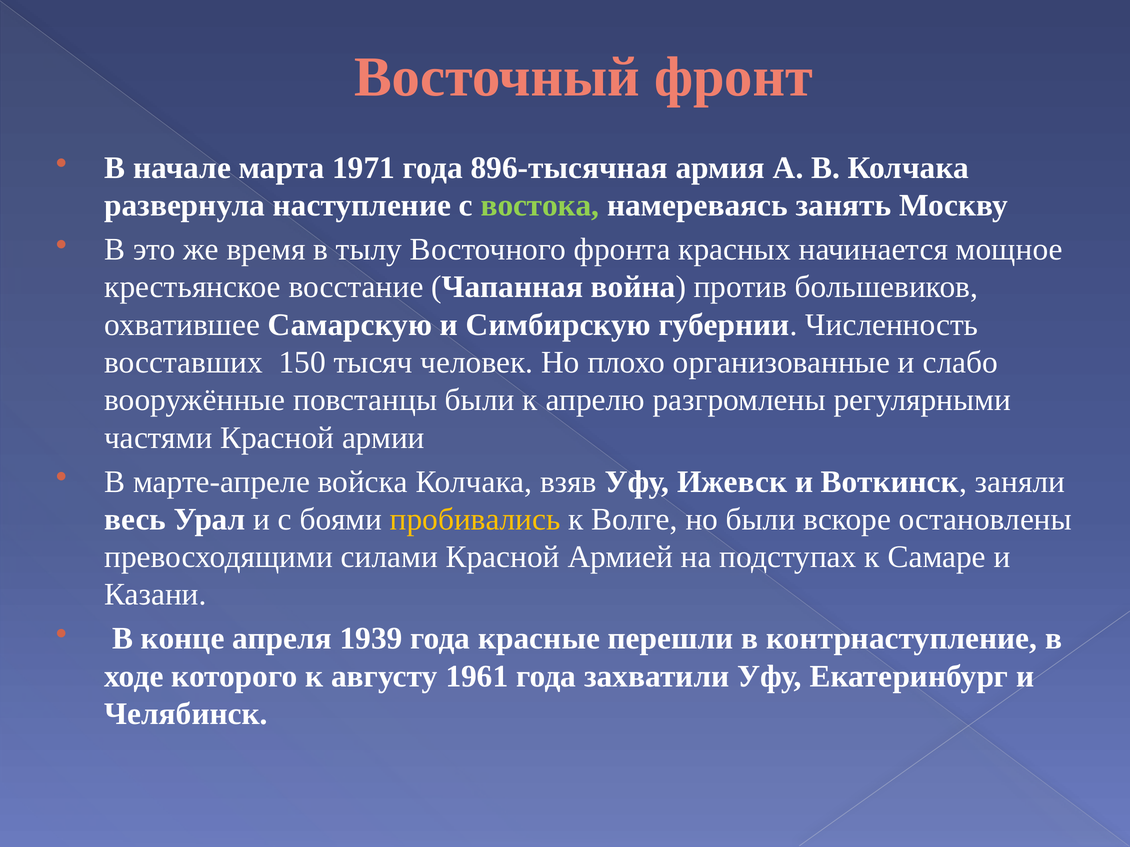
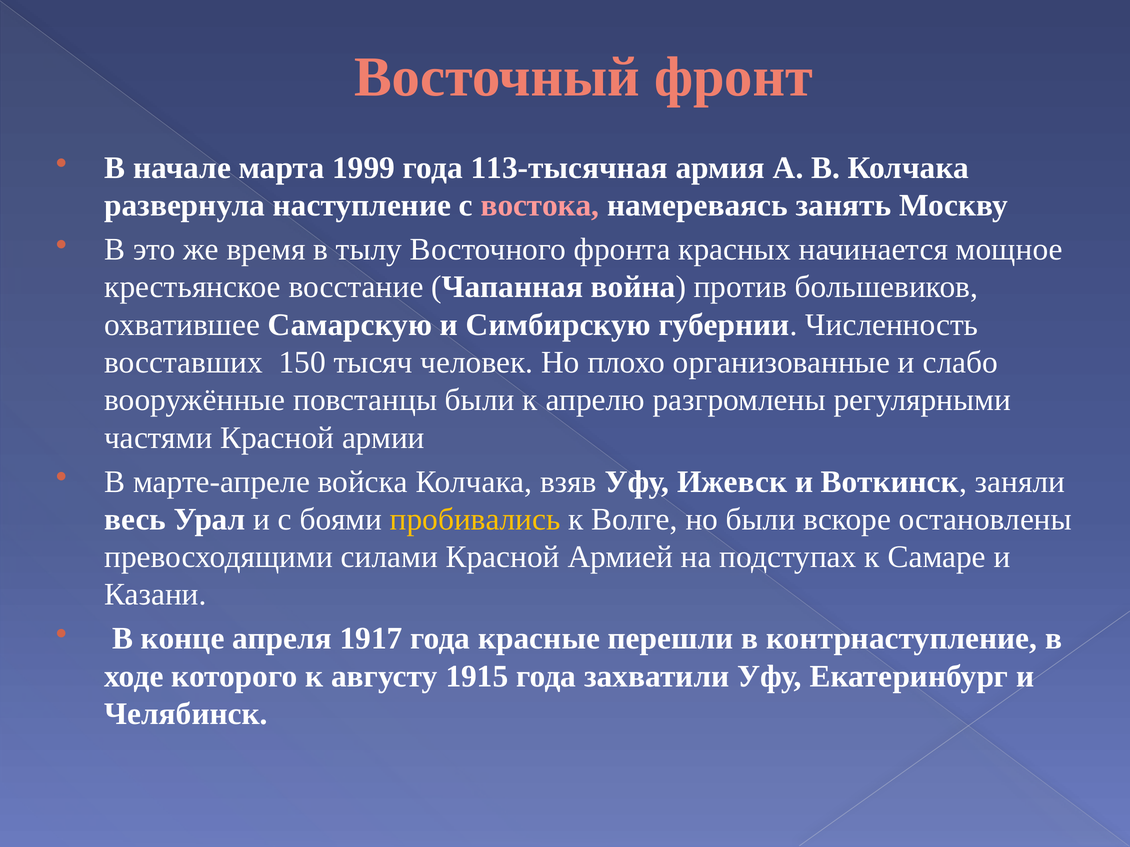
1971: 1971 -> 1999
896-тысячная: 896-тысячная -> 113-тысячная
востока colour: light green -> pink
1939: 1939 -> 1917
1961: 1961 -> 1915
